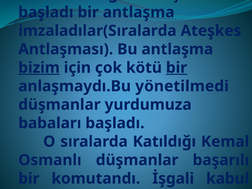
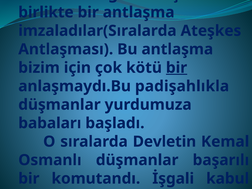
başladı at (46, 12): başladı -> birlikte
bizim underline: present -> none
yönetilmedi: yönetilmedi -> padişahlıkla
Katıldığı: Katıldığı -> Devletin
